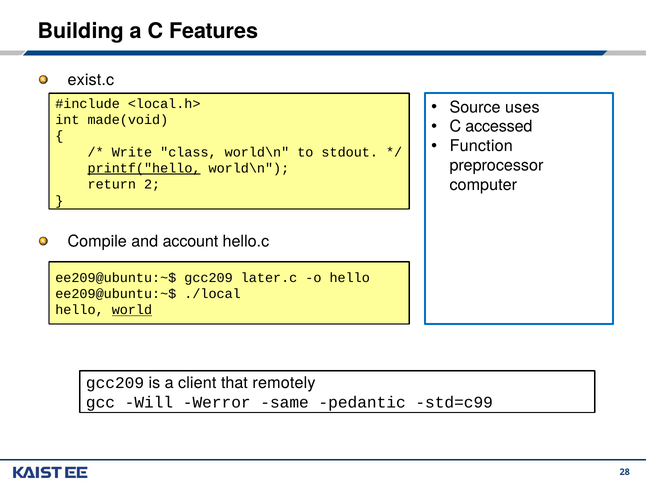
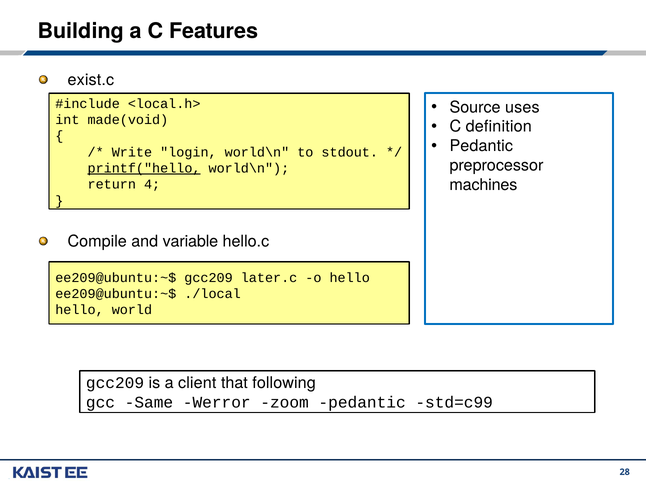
accessed: accessed -> definition
Function at (481, 146): Function -> Pedantic
class: class -> login
computer: computer -> machines
2: 2 -> 4
account: account -> variable
world underline: present -> none
remotely: remotely -> following
Will: Will -> Same
same: same -> zoom
